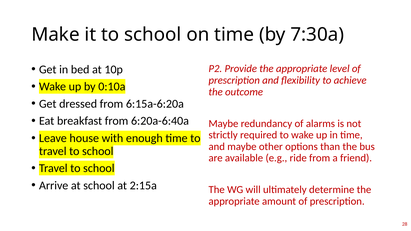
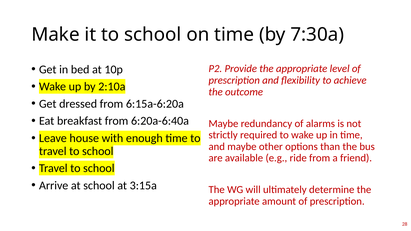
0:10a: 0:10a -> 2:10a
2:15a: 2:15a -> 3:15a
